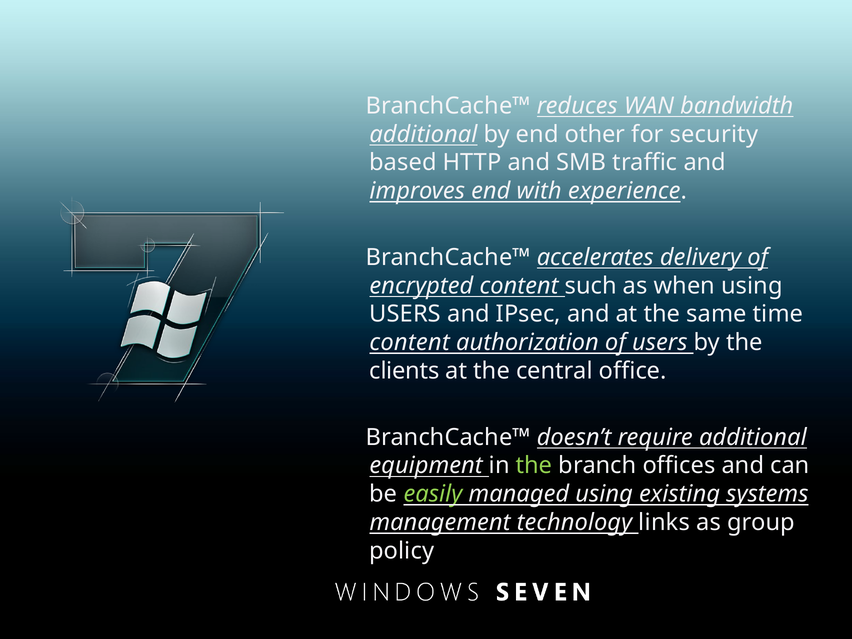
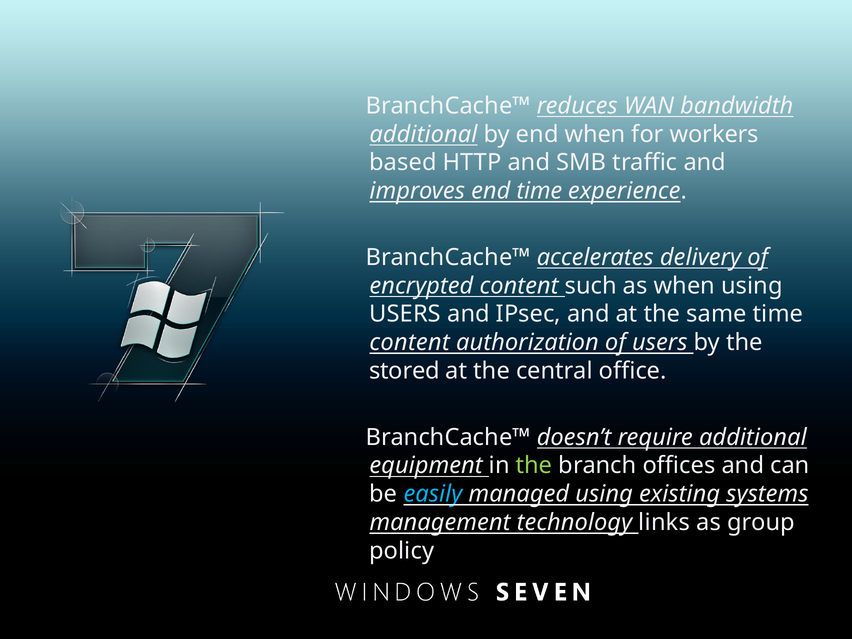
end other: other -> when
security: security -> workers
end with: with -> time
clients: clients -> stored
easily colour: light green -> light blue
